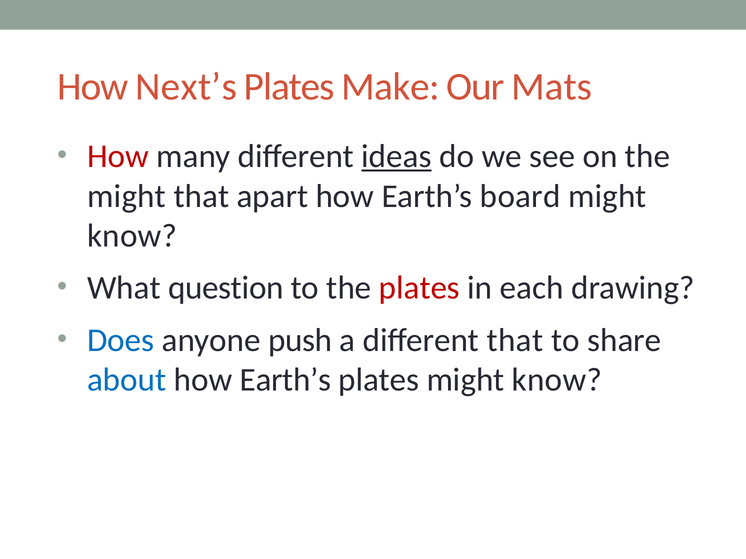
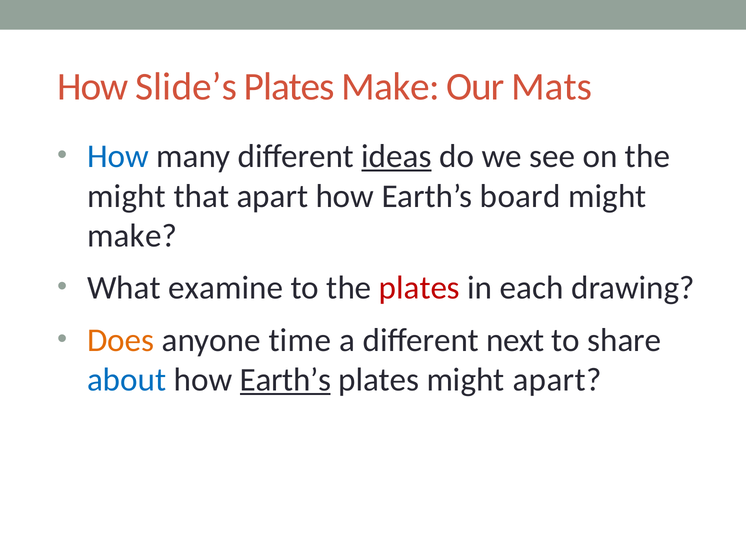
Next’s: Next’s -> Slide’s
How at (118, 156) colour: red -> blue
know at (132, 236): know -> make
question: question -> examine
Does colour: blue -> orange
push: push -> time
different that: that -> next
Earth’s at (285, 380) underline: none -> present
plates might know: know -> apart
